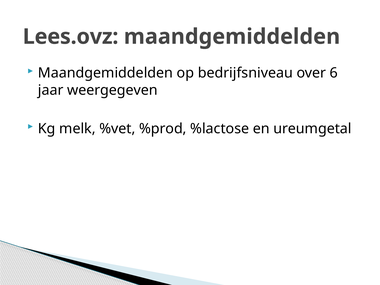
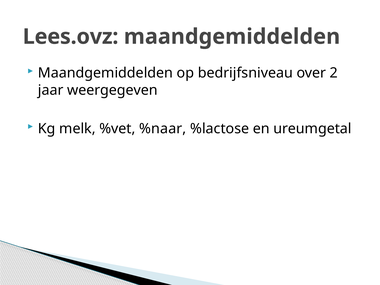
6: 6 -> 2
%prod: %prod -> %naar
